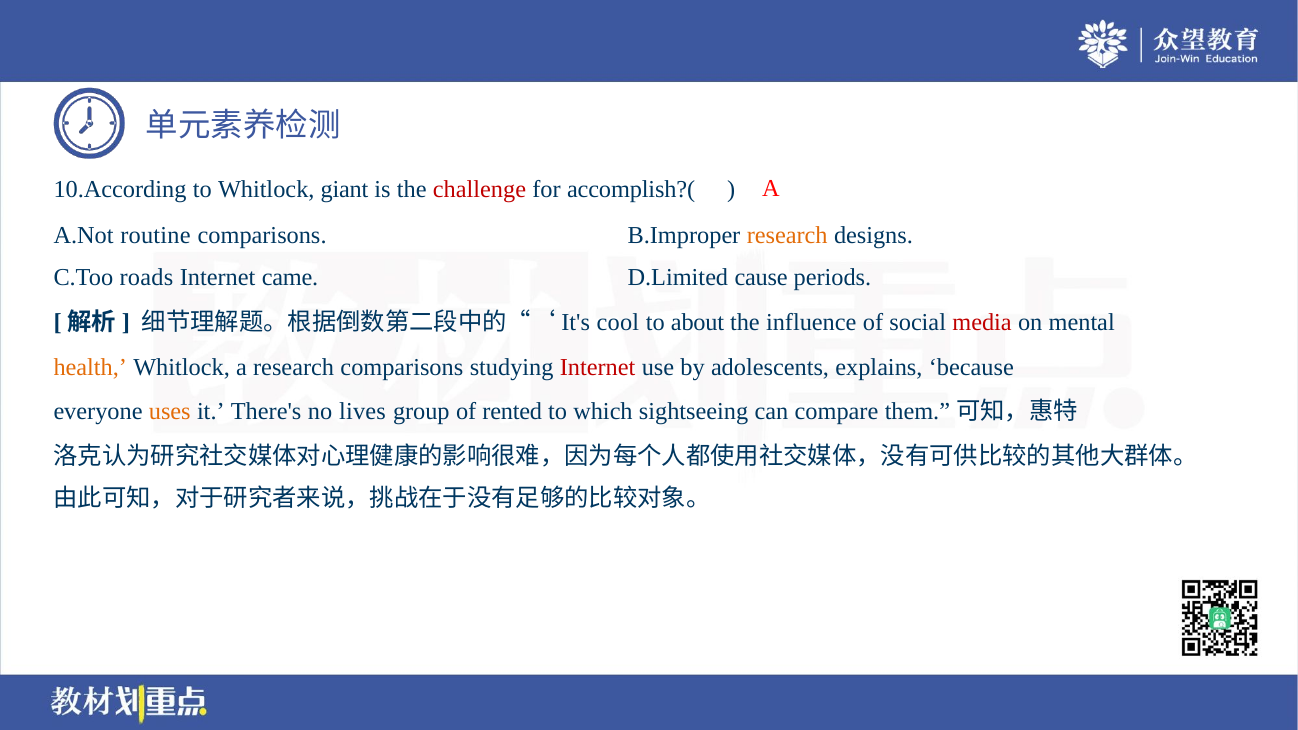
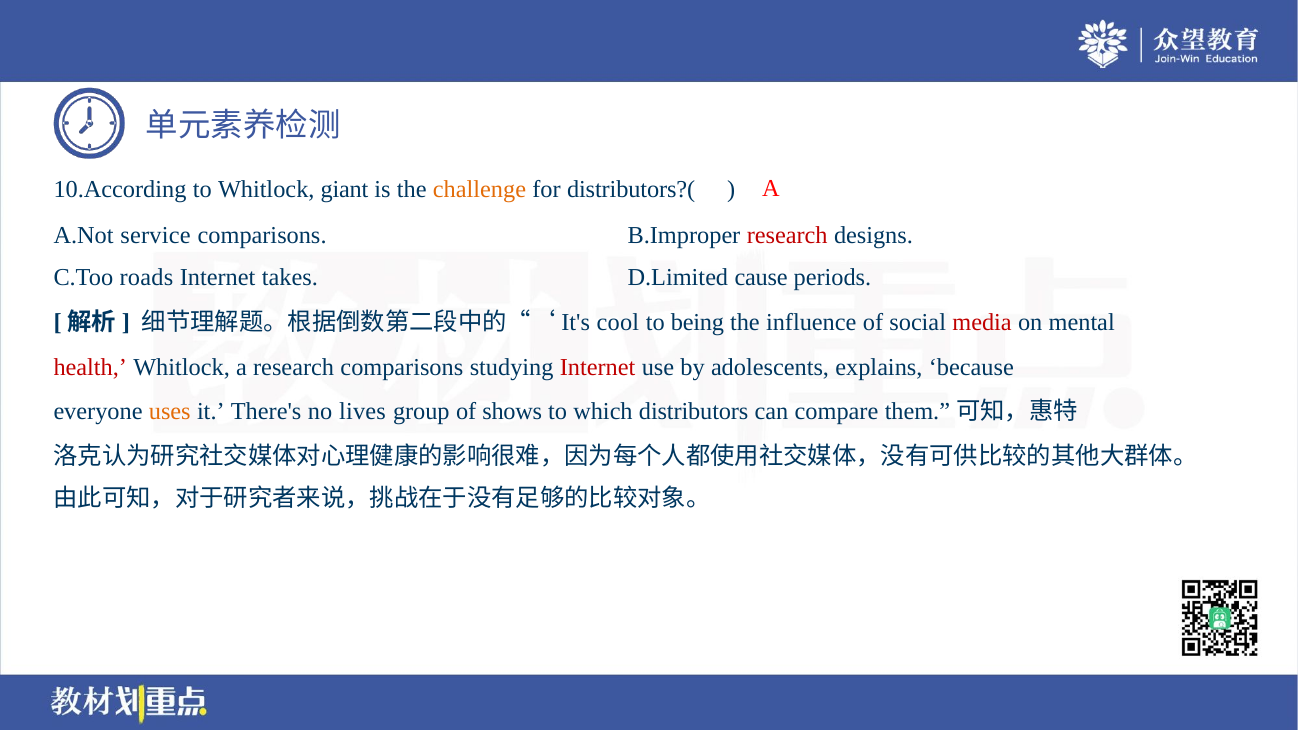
challenge colour: red -> orange
accomplish?(: accomplish?( -> distributors?(
routine: routine -> service
research at (787, 235) colour: orange -> red
came: came -> takes
about: about -> being
health colour: orange -> red
rented: rented -> shows
sightseeing: sightseeing -> distributors
